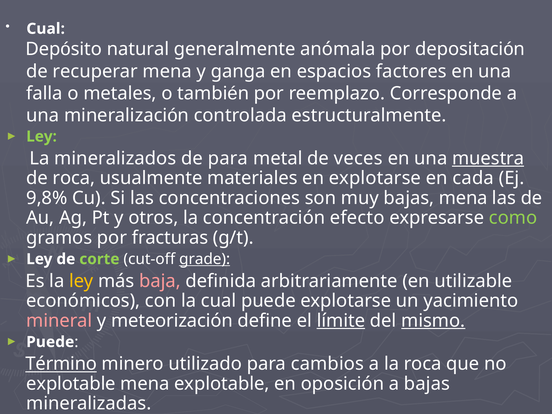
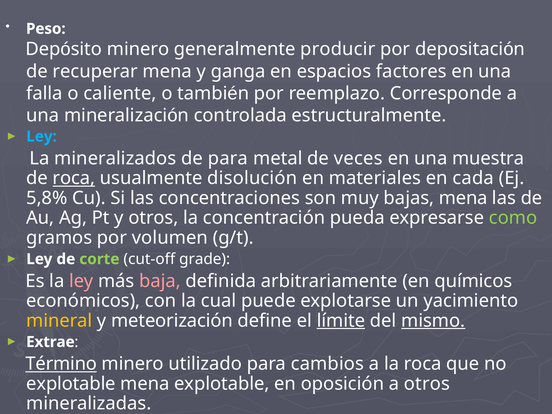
Cual at (46, 29): Cual -> Peso
natural at (138, 49): natural -> minero
anómala: anómala -> producir
metales: metales -> caliente
Ley at (42, 136) colour: light green -> light blue
muestra underline: present -> none
roca at (74, 178) underline: none -> present
materiales: materiales -> disolución
en explotarse: explotarse -> materiales
9,8%: 9,8% -> 5,8%
efecto: efecto -> pueda
fracturas: fracturas -> volumen
grade underline: present -> none
ley at (81, 281) colour: yellow -> pink
utilizable: utilizable -> químicos
mineral colour: pink -> yellow
Puede at (50, 342): Puede -> Extrae
a bajas: bajas -> otros
